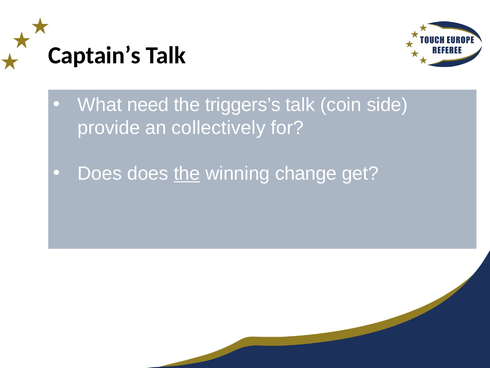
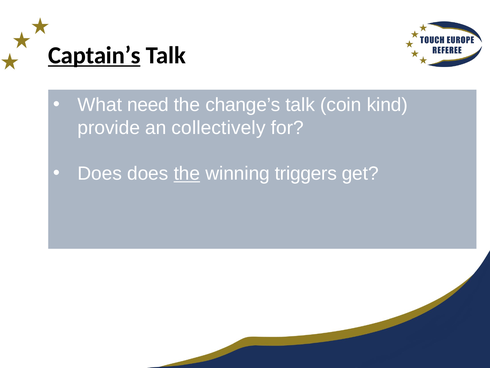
Captain’s underline: none -> present
triggers’s: triggers’s -> change’s
side: side -> kind
change: change -> triggers
